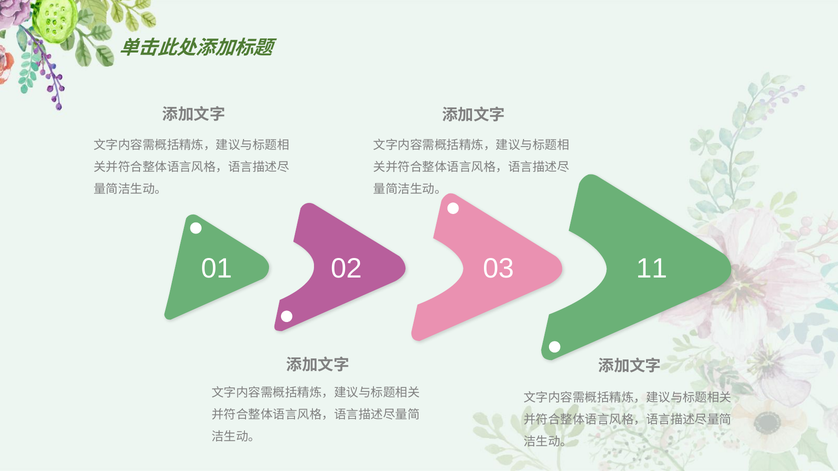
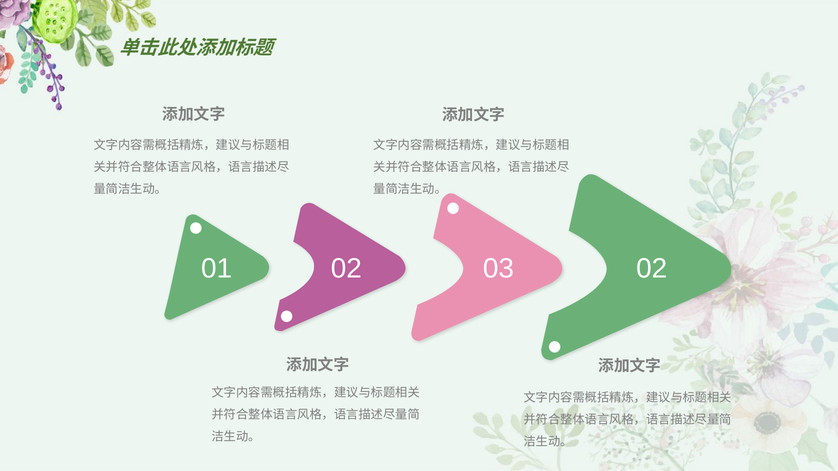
01 11: 11 -> 02
